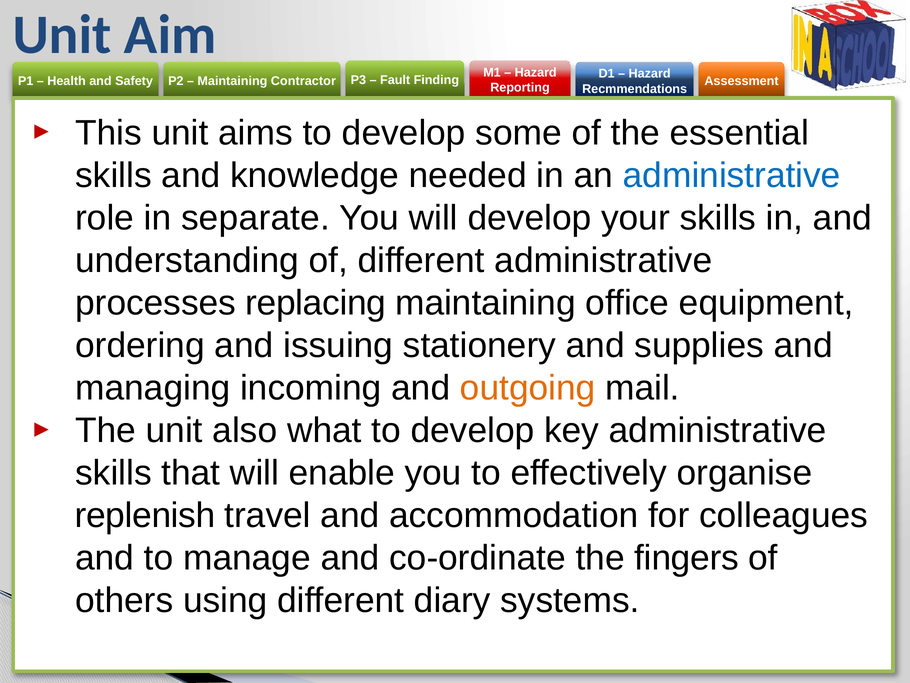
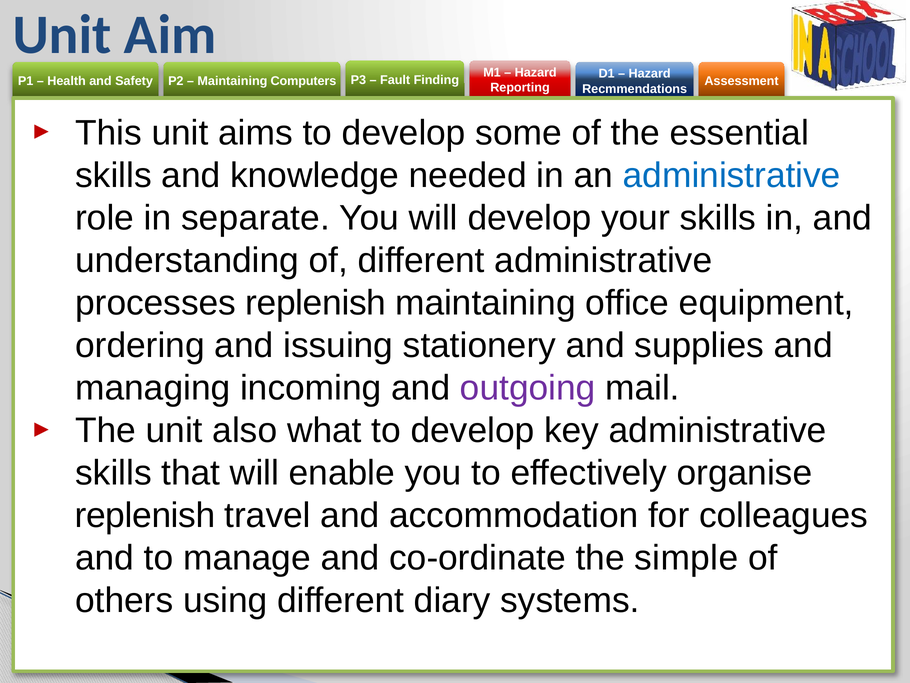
Contractor: Contractor -> Computers
processes replacing: replacing -> replenish
outgoing colour: orange -> purple
fingers: fingers -> simple
